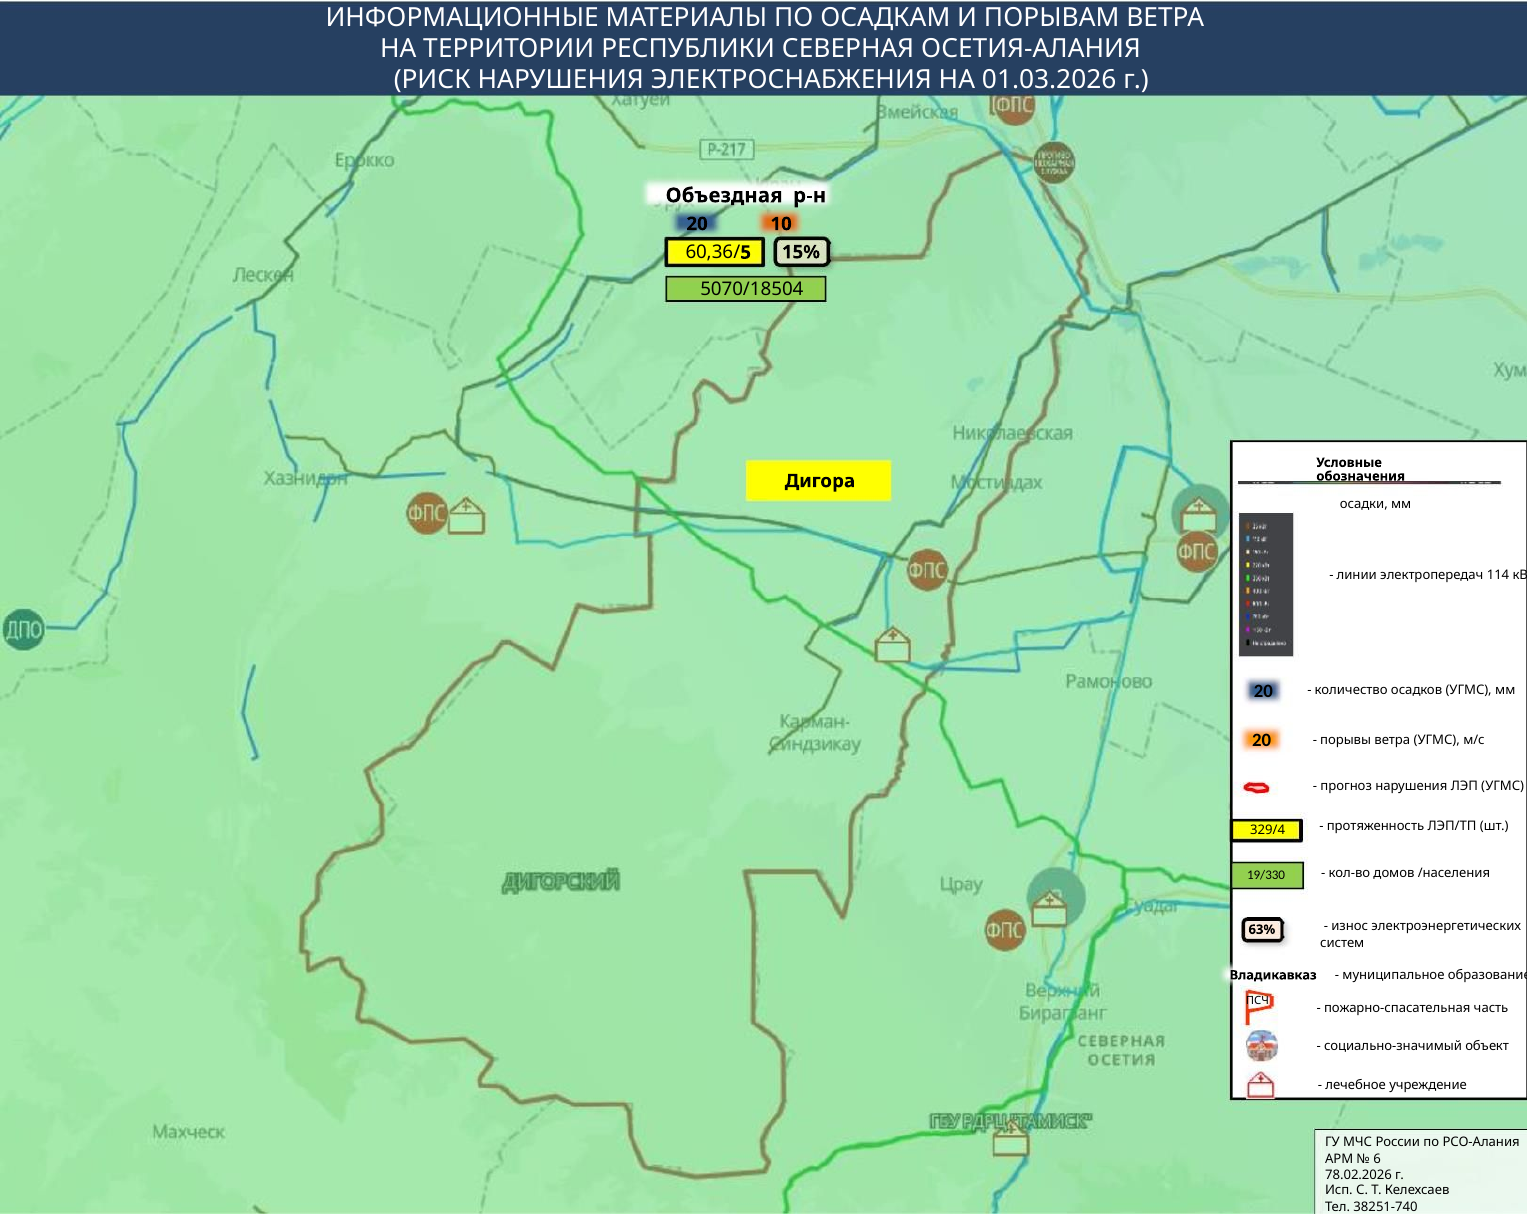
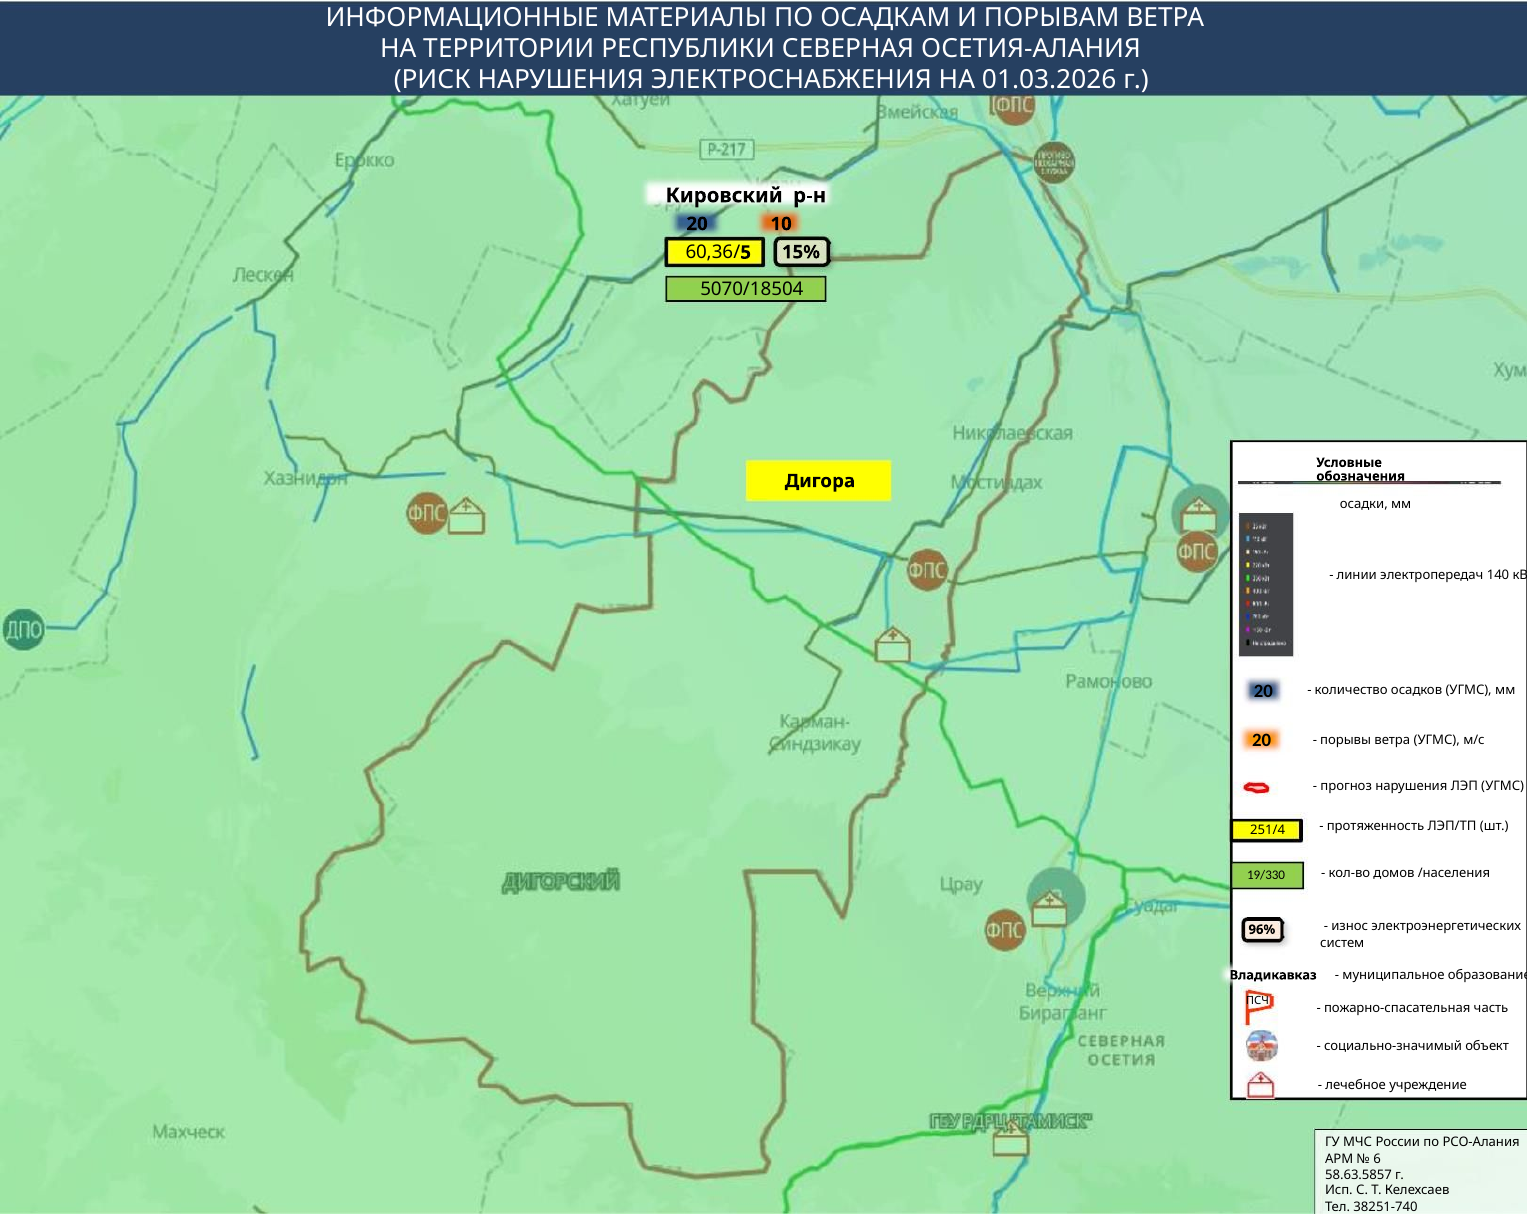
Объездная: Объездная -> Кировский
114: 114 -> 140
329/4: 329/4 -> 251/4
63%: 63% -> 96%
78.02.2026: 78.02.2026 -> 58.63.5857
